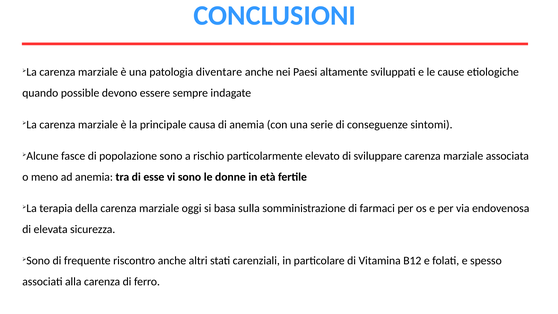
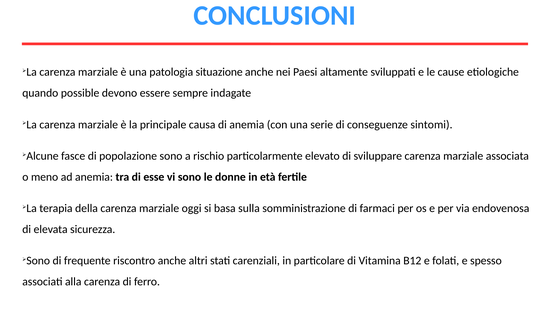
diventare: diventare -> situazione
